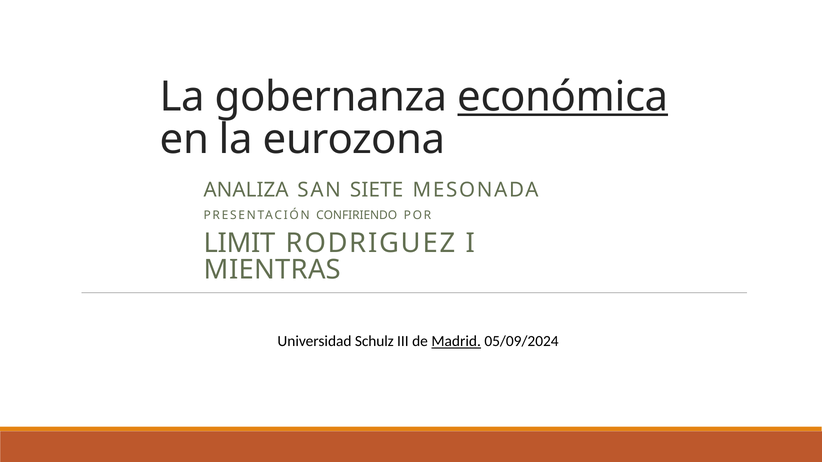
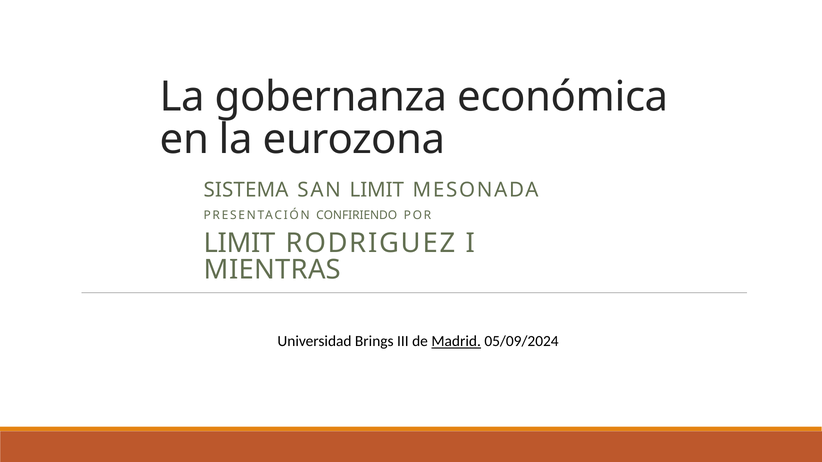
económica underline: present -> none
ANALIZA: ANALIZA -> SISTEMA
SAN SIETE: SIETE -> LIMIT
Schulz: Schulz -> Brings
